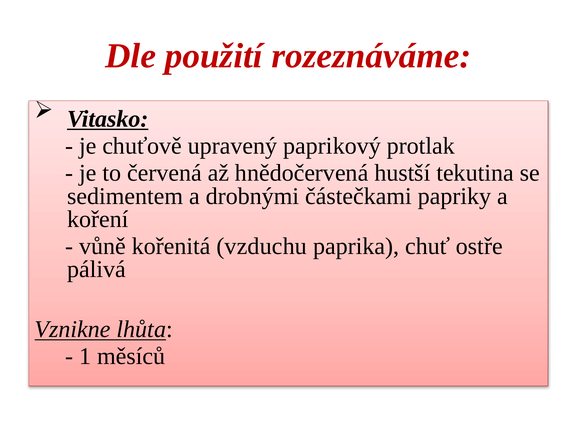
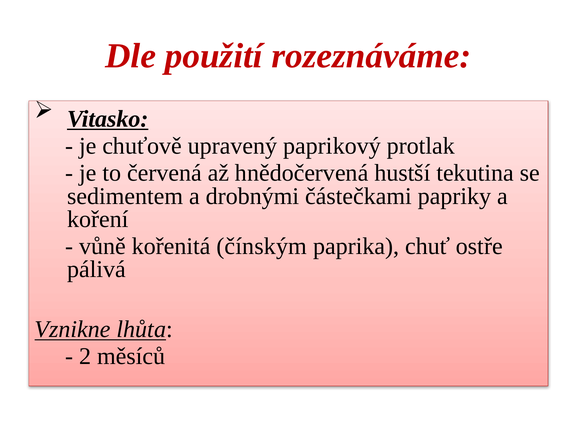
vzduchu: vzduchu -> čínským
1: 1 -> 2
